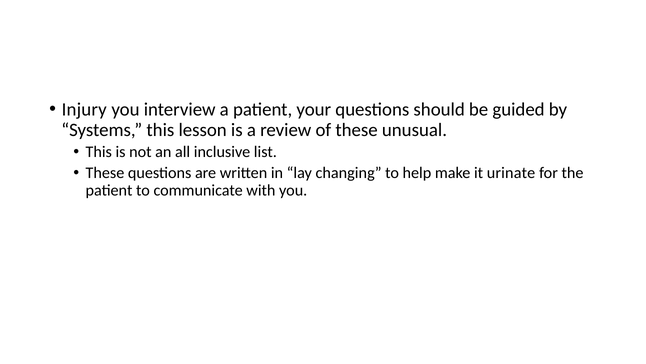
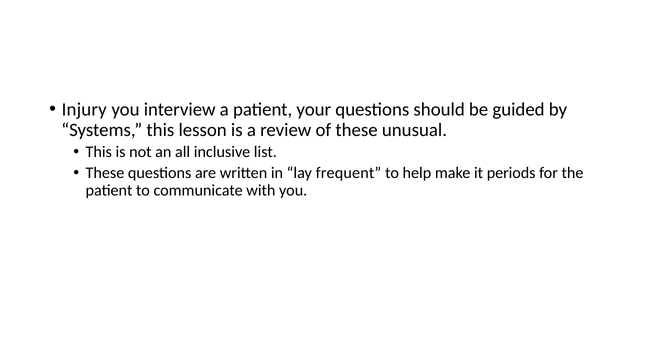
changing: changing -> frequent
urinate: urinate -> periods
